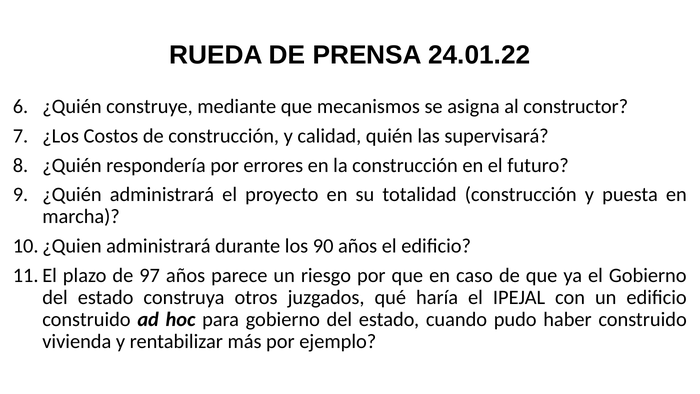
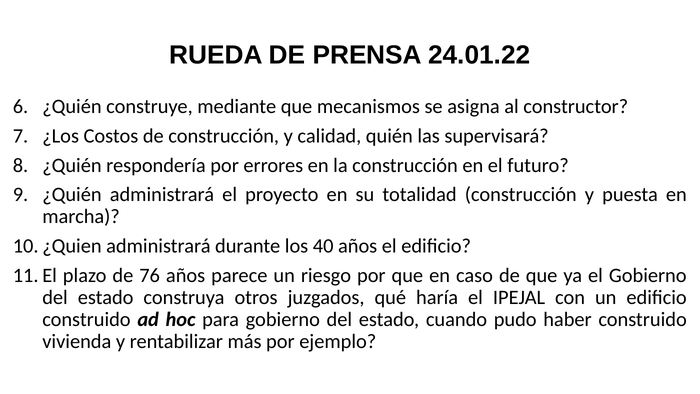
90: 90 -> 40
97: 97 -> 76
